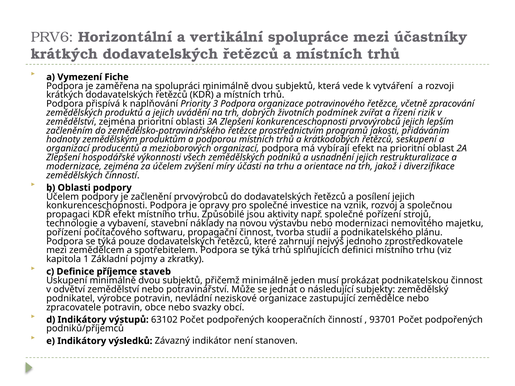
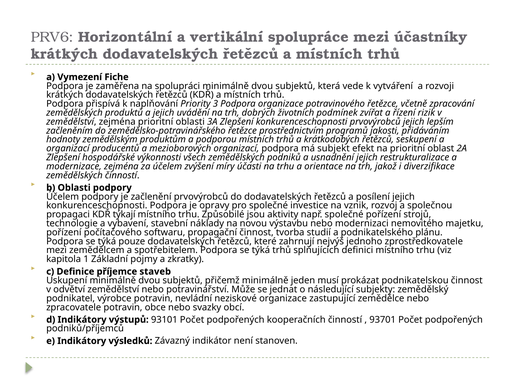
vybírají: vybírají -> subjekt
KDŘ efekt: efekt -> týkají
63102: 63102 -> 93101
